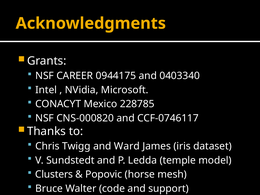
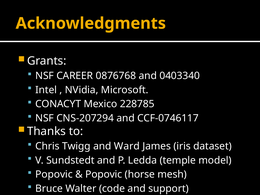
0944175: 0944175 -> 0876768
CNS-000820: CNS-000820 -> CNS-207294
Clusters at (54, 174): Clusters -> Popovic
